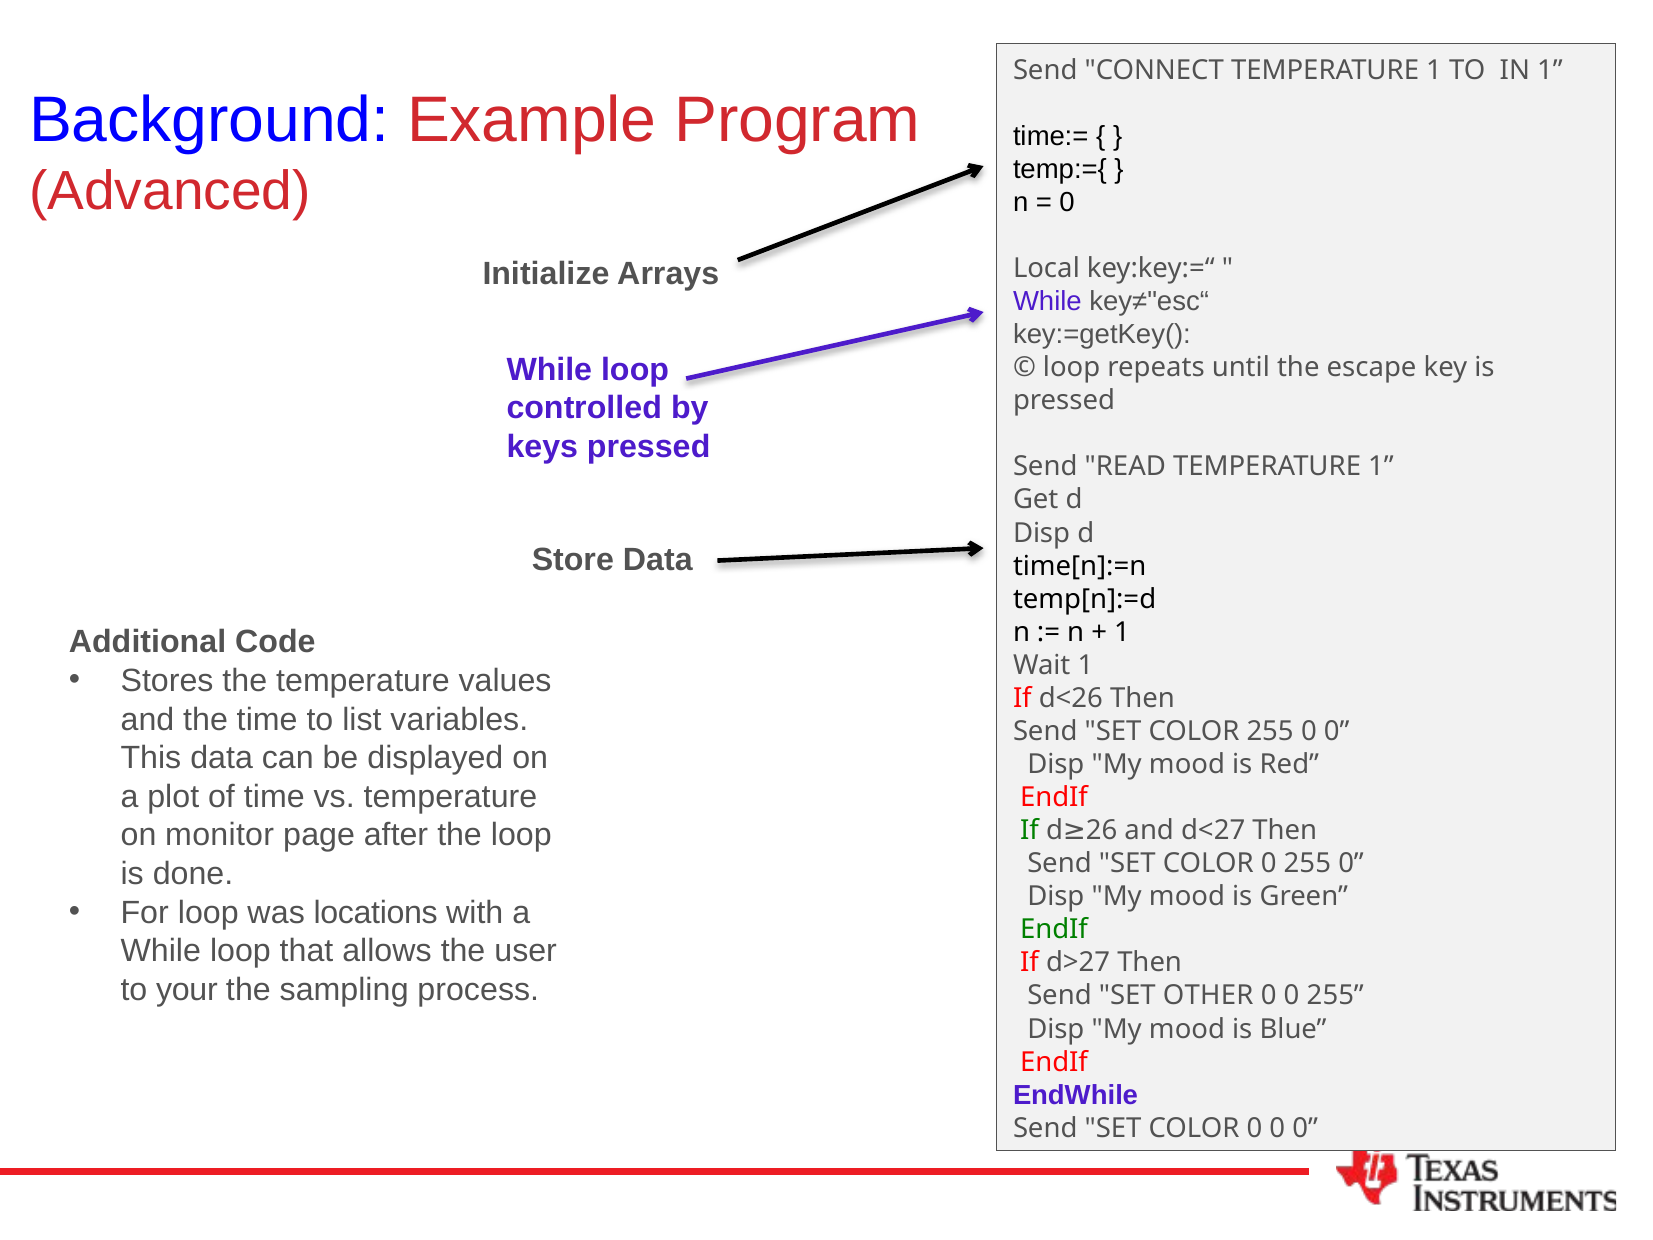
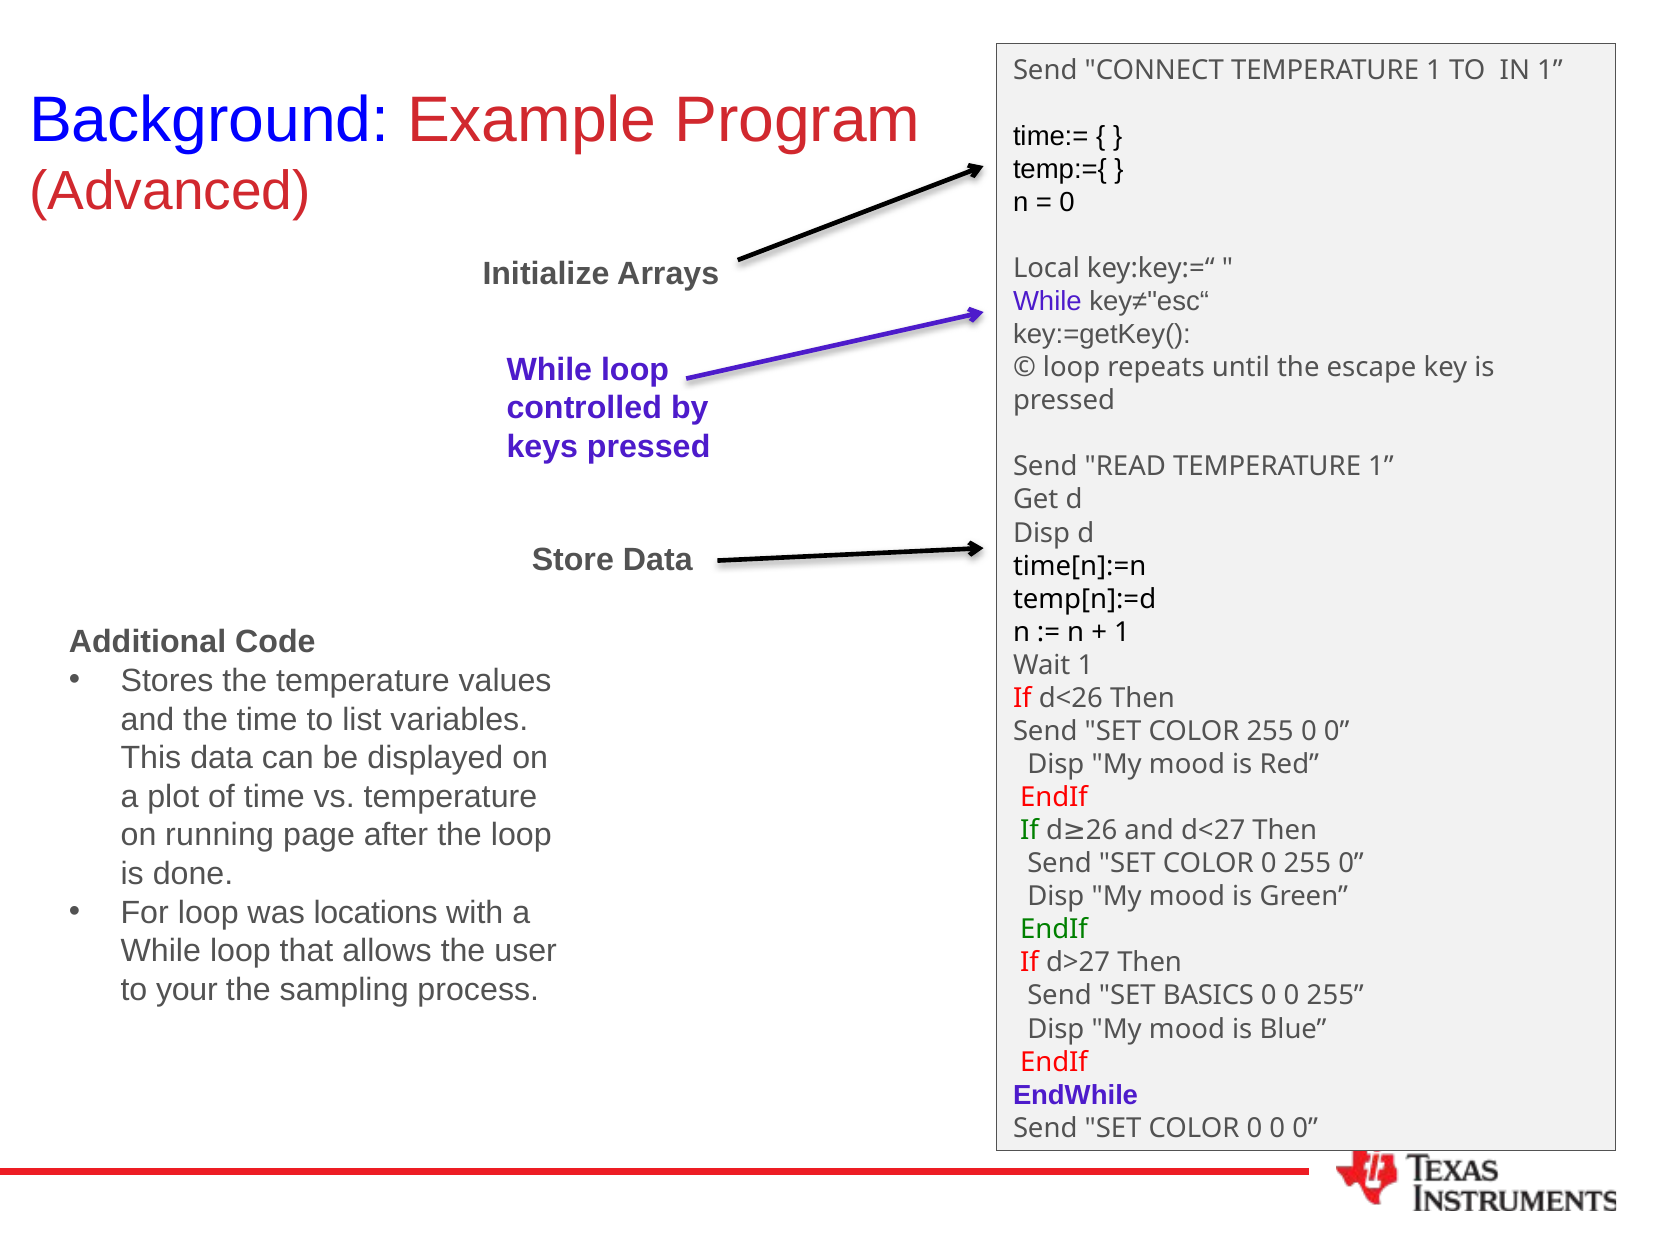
monitor: monitor -> running
OTHER: OTHER -> BASICS
